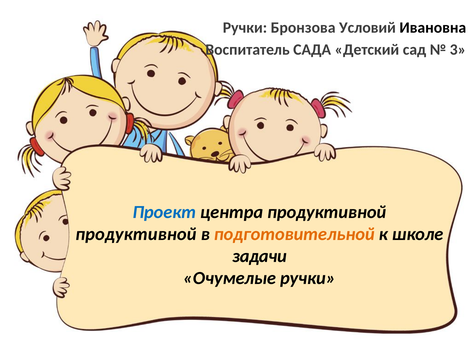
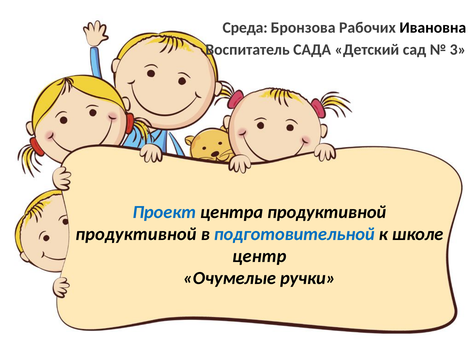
Ручки at (245, 28): Ручки -> Среда
Условий: Условий -> Рабочих
подготовительной colour: orange -> blue
задачи: задачи -> центр
